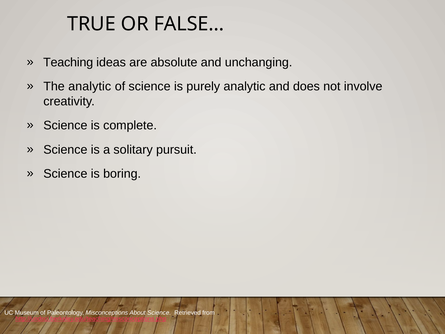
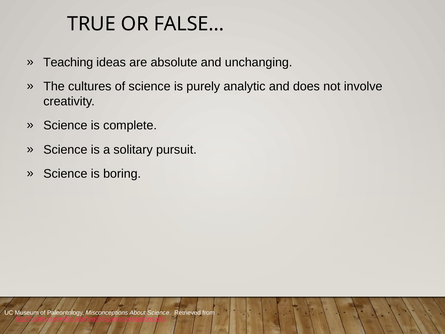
The analytic: analytic -> cultures
